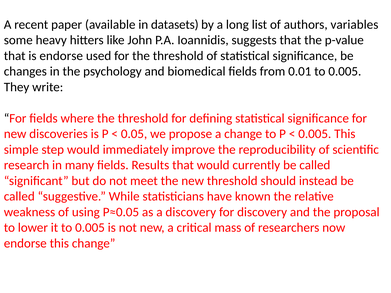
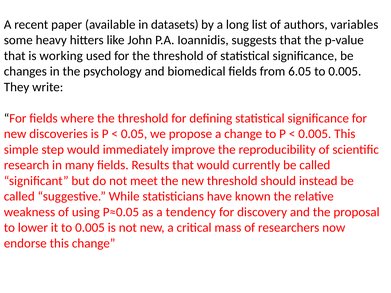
is endorse: endorse -> working
0.01: 0.01 -> 6.05
a discovery: discovery -> tendency
